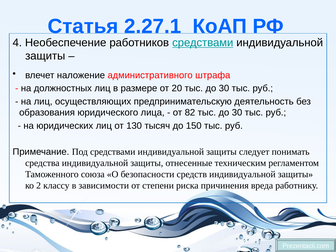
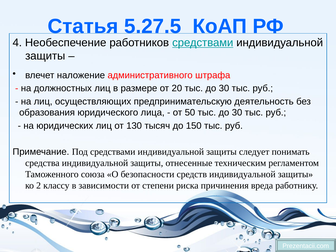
2.27.1: 2.27.1 -> 5.27.5
82: 82 -> 50
